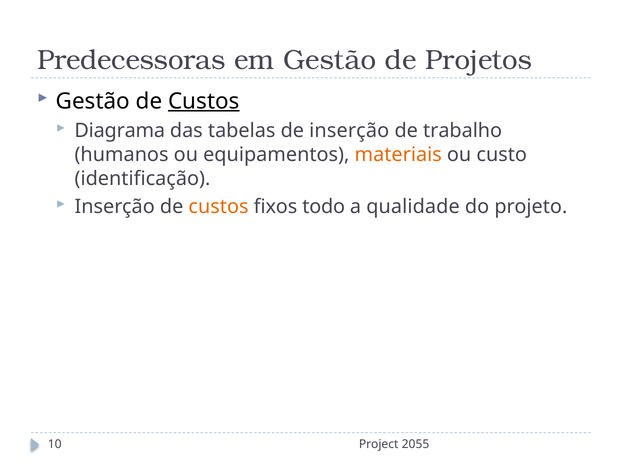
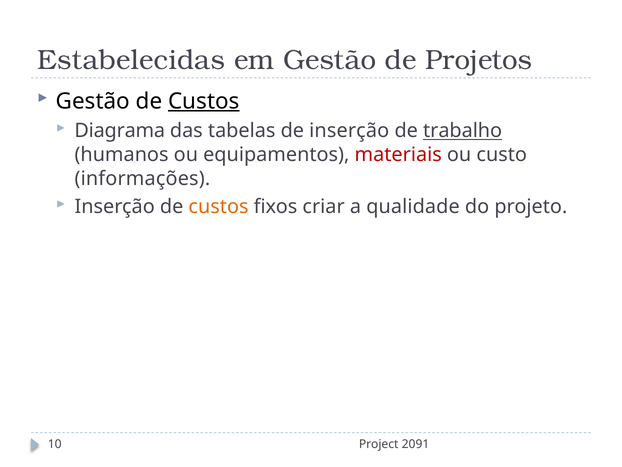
Predecessoras: Predecessoras -> Estabelecidas
trabalho underline: none -> present
materiais colour: orange -> red
identificação: identificação -> informações
todo: todo -> criar
2055: 2055 -> 2091
